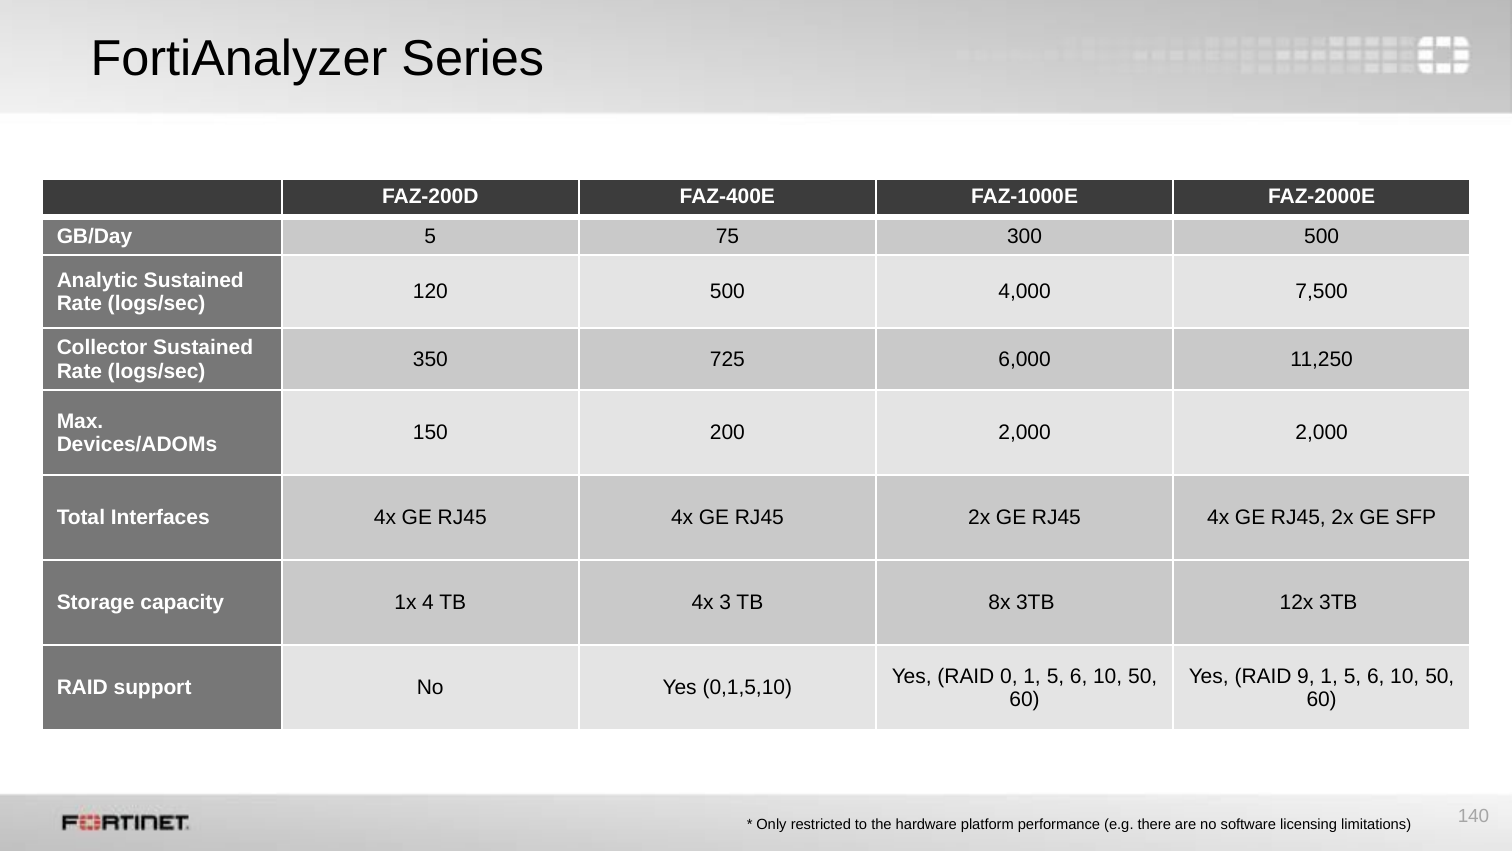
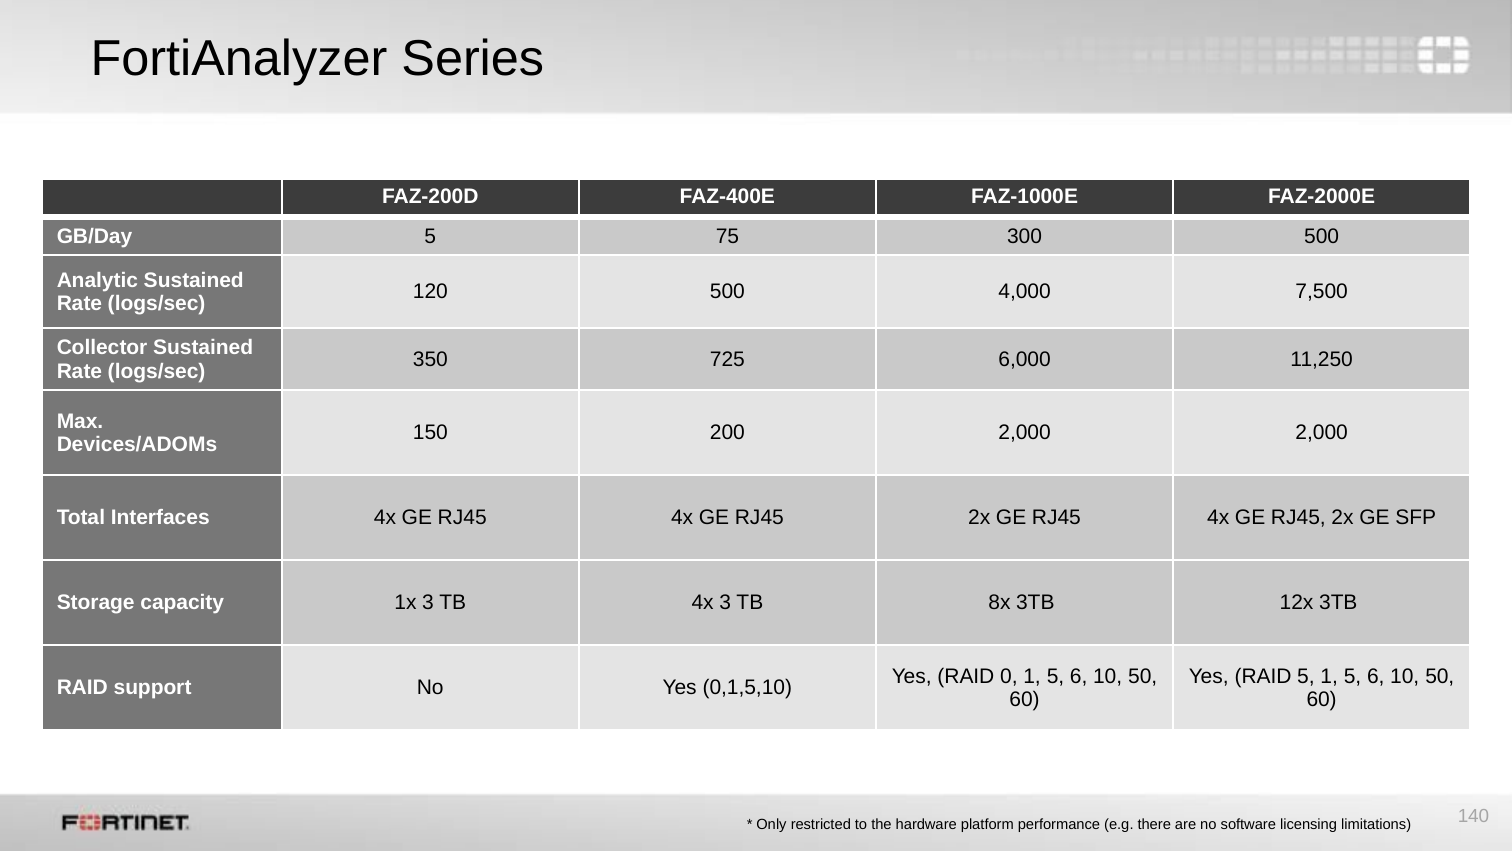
1x 4: 4 -> 3
RAID 9: 9 -> 5
